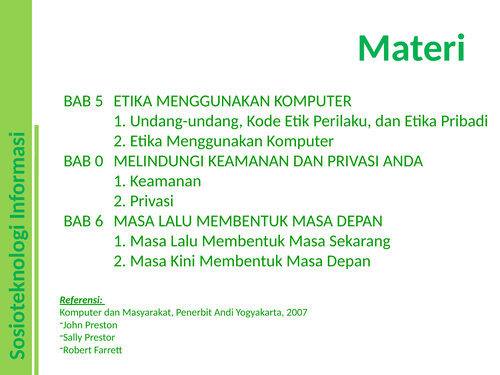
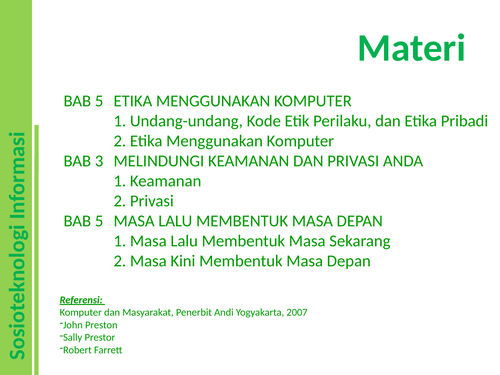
0: 0 -> 3
6 at (99, 221): 6 -> 5
